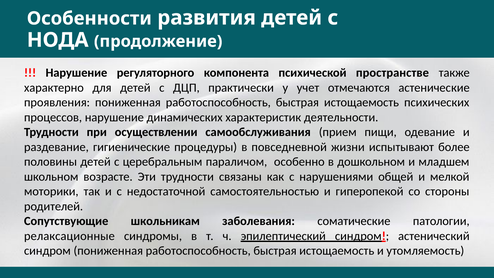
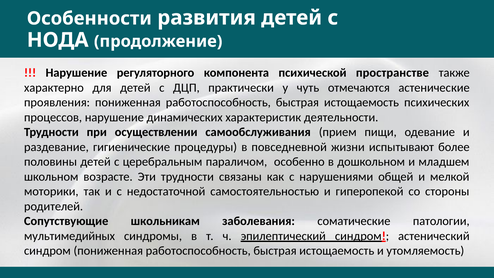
учет: учет -> чуть
релаксационные: релаксационные -> мультимедийных
